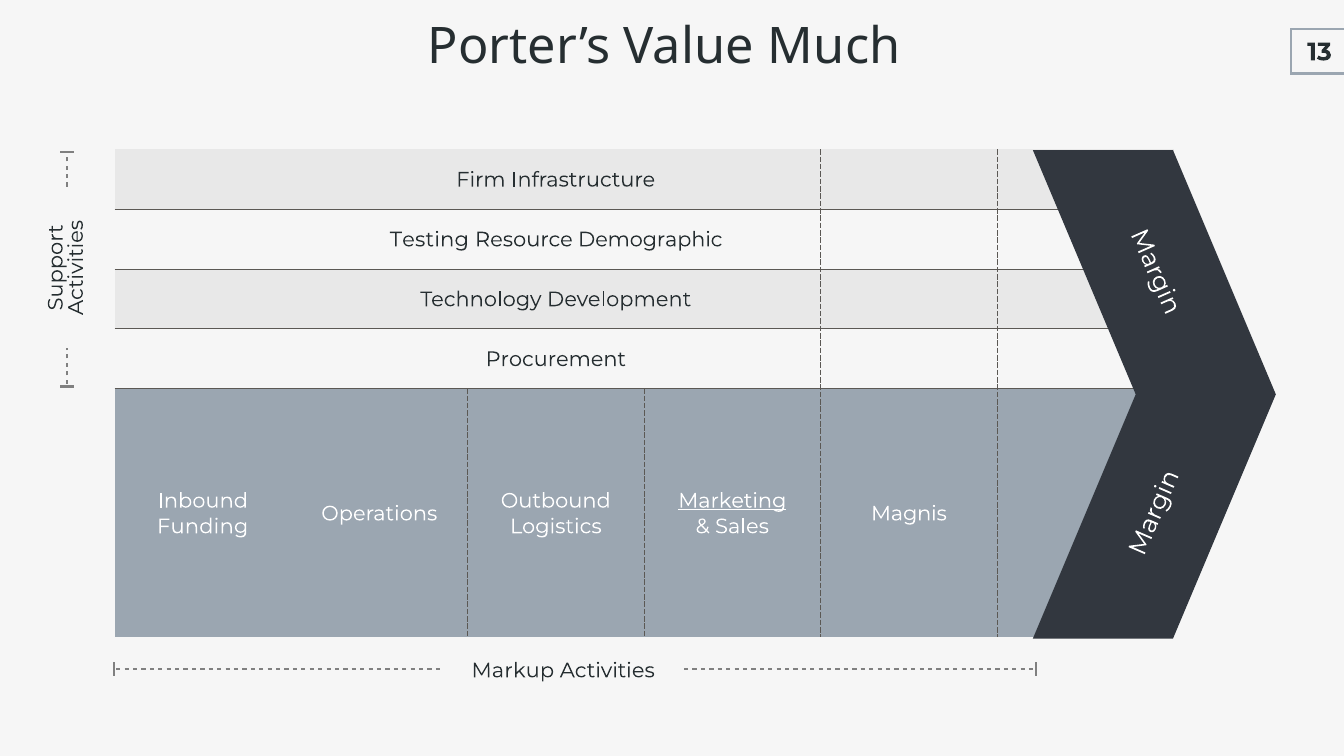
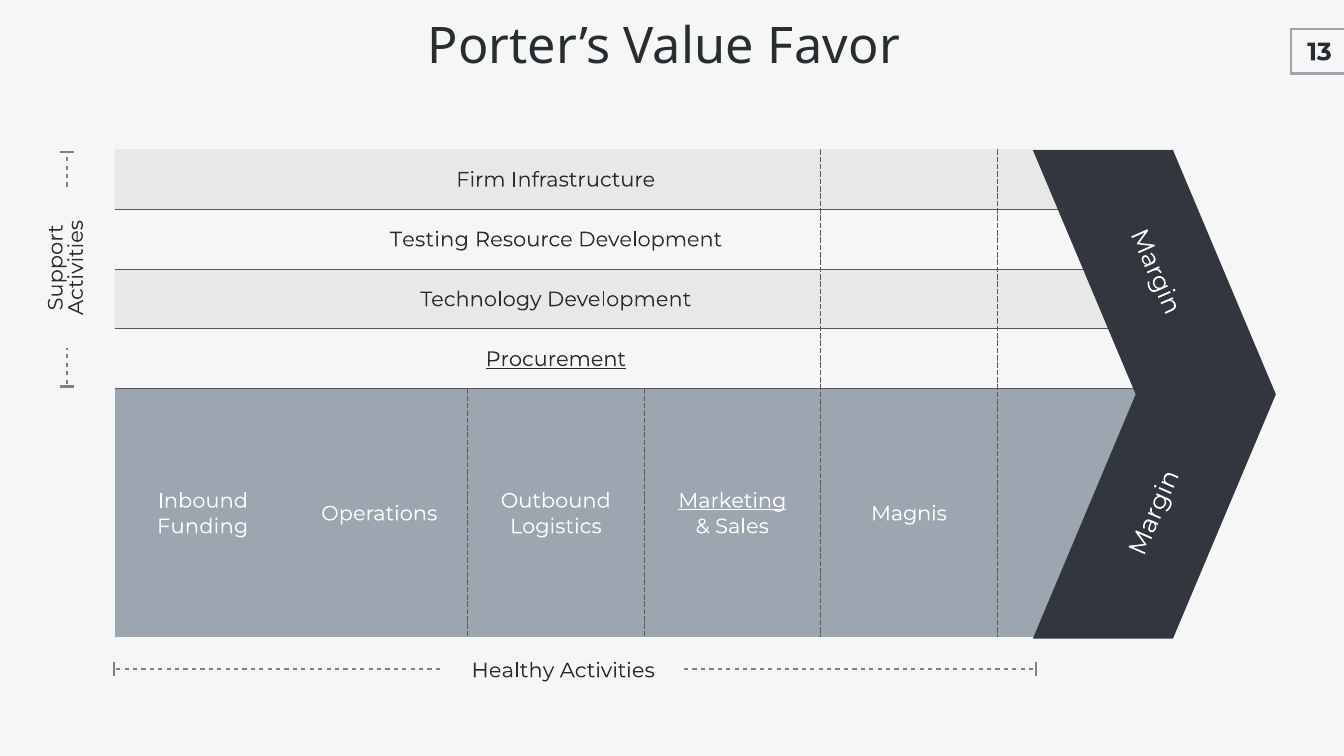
Much: Much -> Favor
Resource Demographic: Demographic -> Development
Procurement underline: none -> present
Markup: Markup -> Healthy
